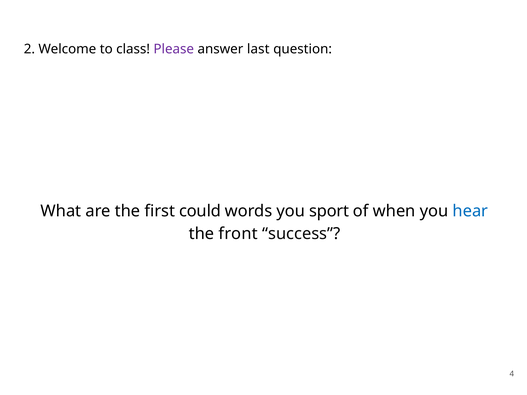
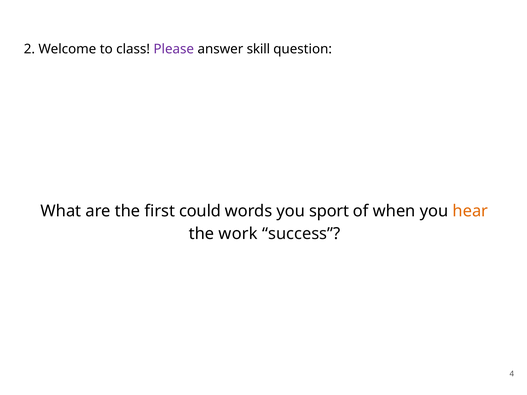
last: last -> skill
hear colour: blue -> orange
front: front -> work
